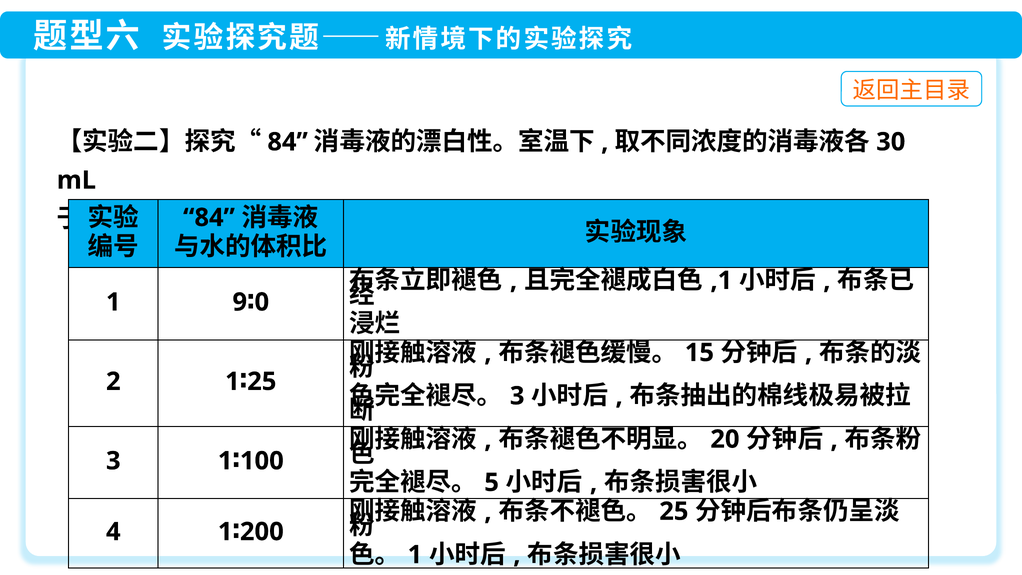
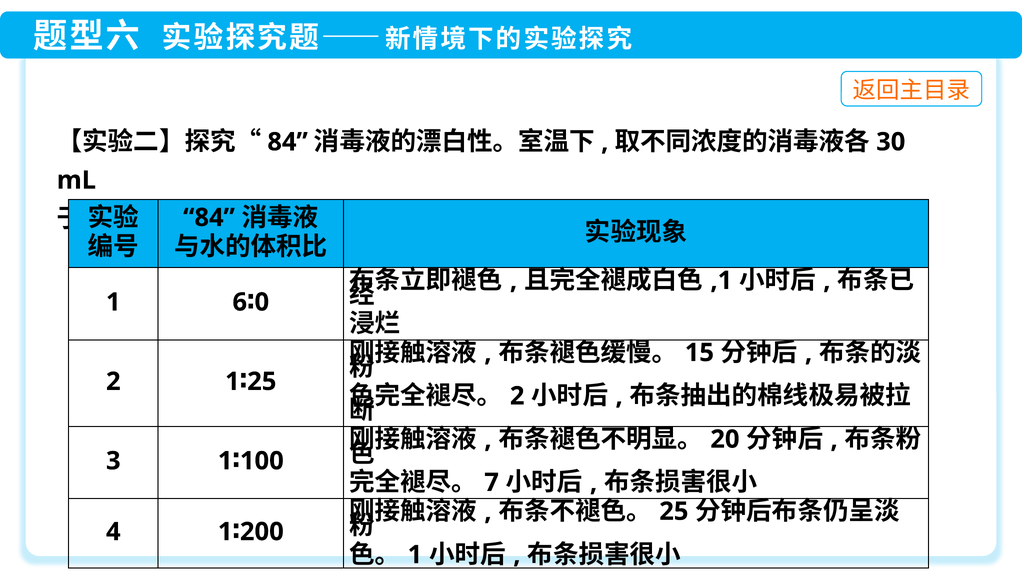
9: 9 -> 6
3 at (517, 396): 3 -> 2
5: 5 -> 7
